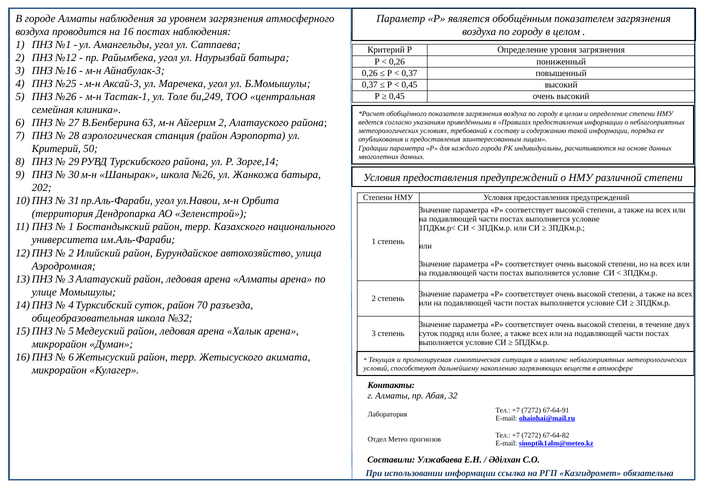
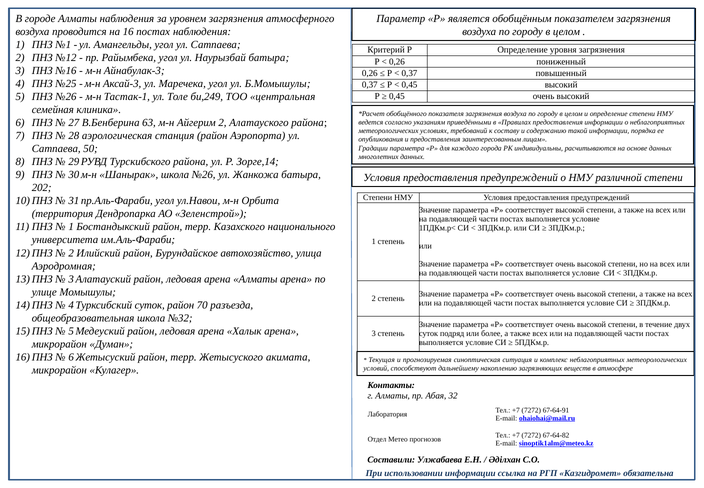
Критерий at (56, 149): Критерий -> Сатпаева
